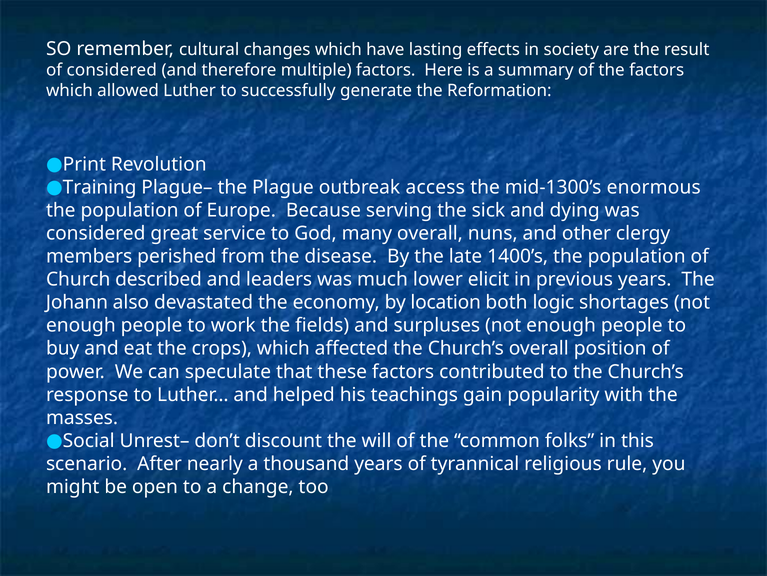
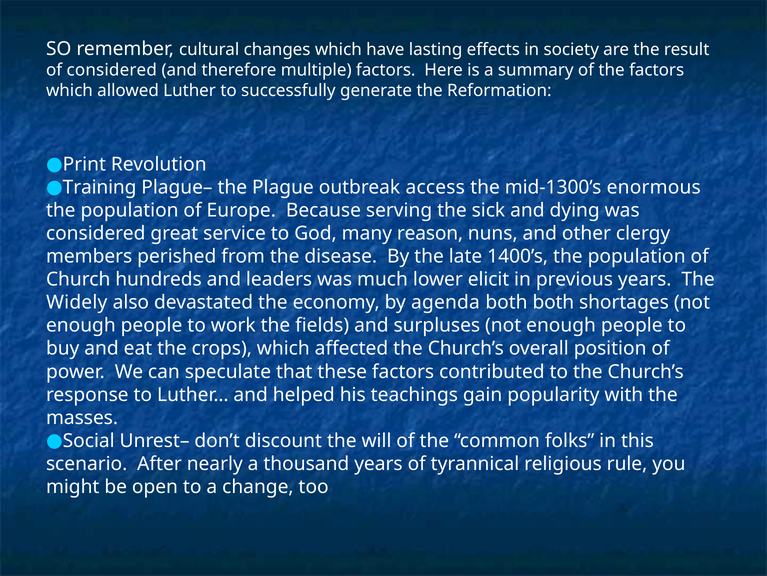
many overall: overall -> reason
described: described -> hundreds
Johann: Johann -> Widely
location: location -> agenda
both logic: logic -> both
